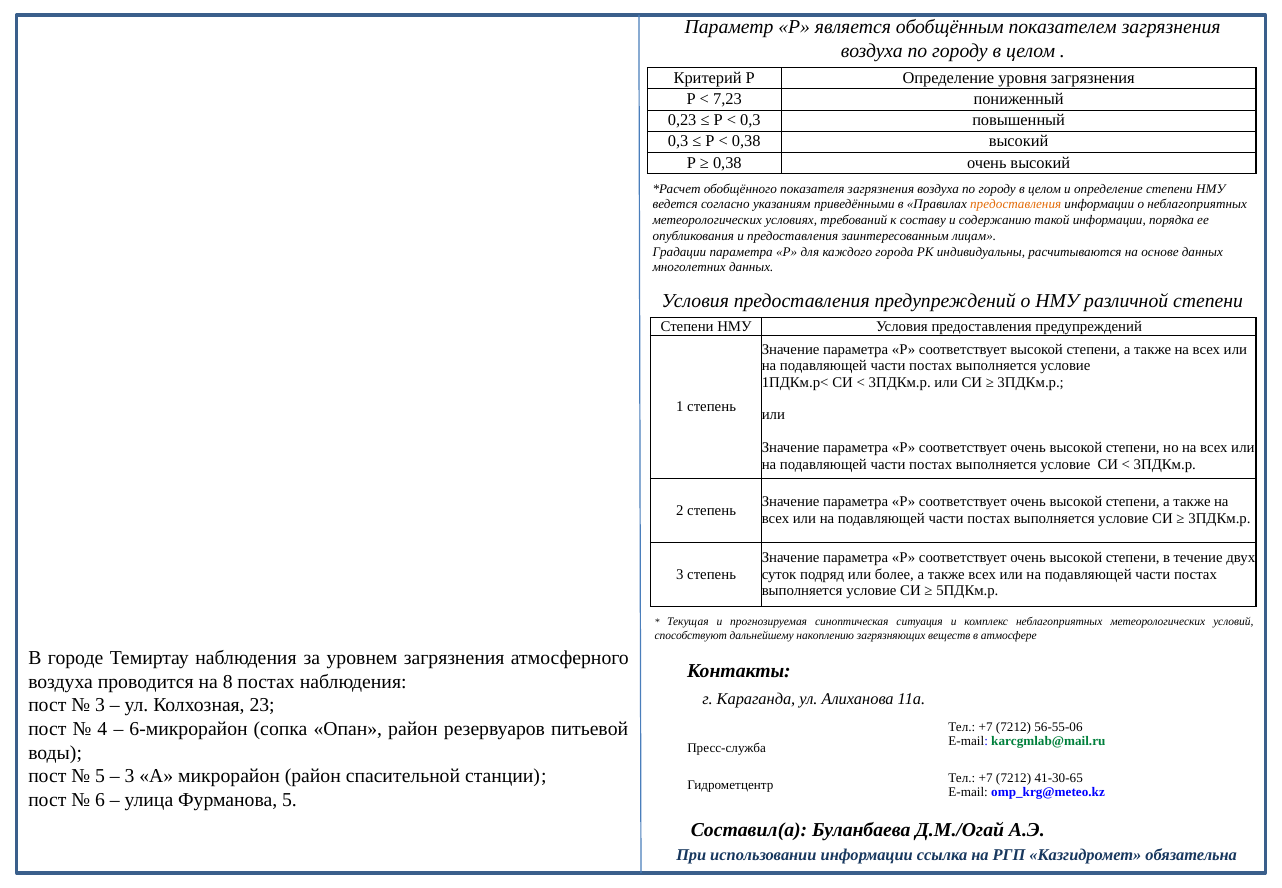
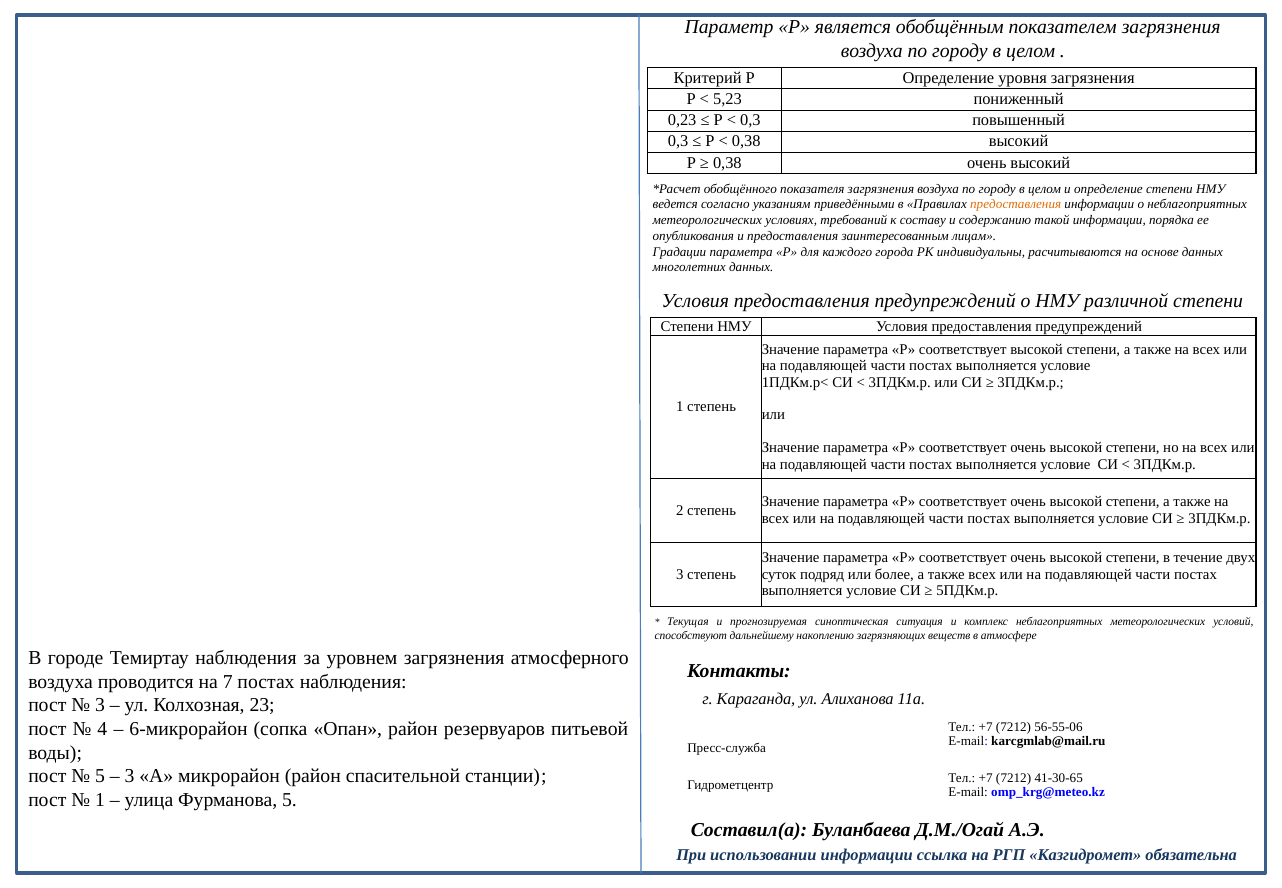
7,23: 7,23 -> 5,23
8: 8 -> 7
karcgmlab@mail.ru colour: green -> black
6 at (100, 799): 6 -> 1
